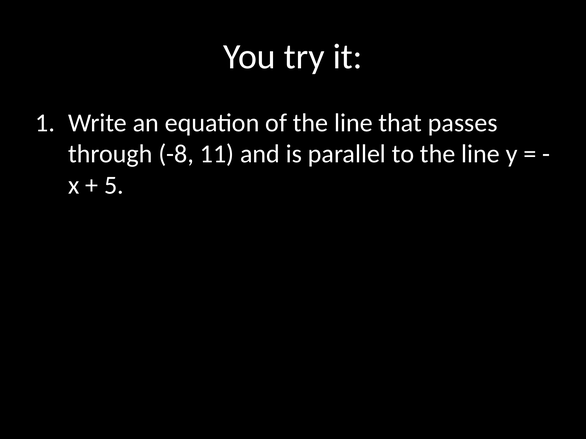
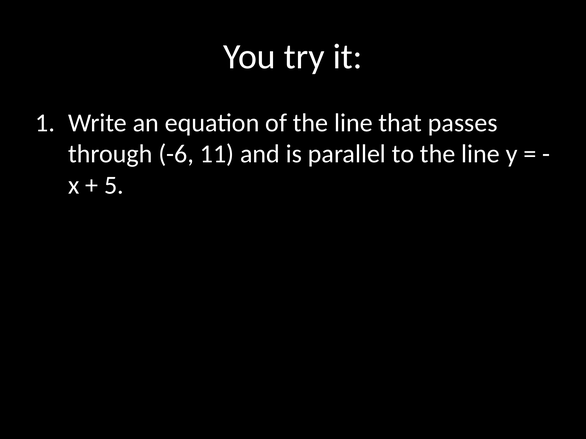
-8: -8 -> -6
